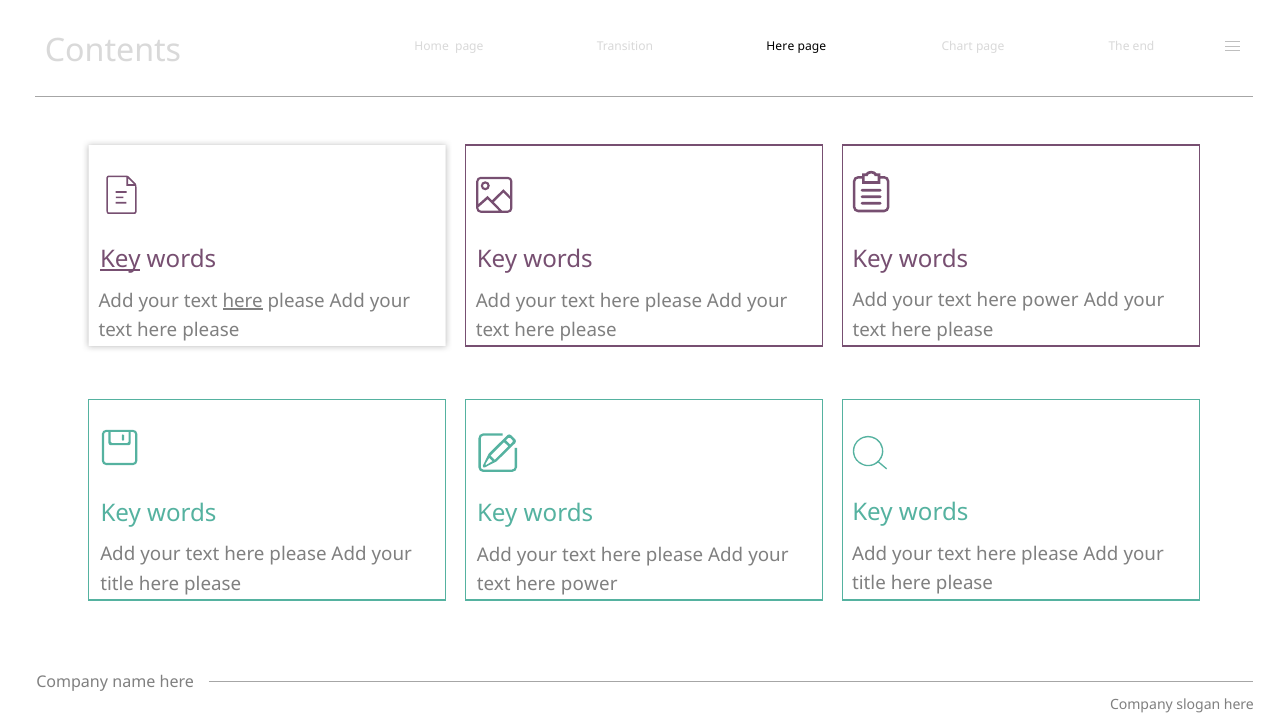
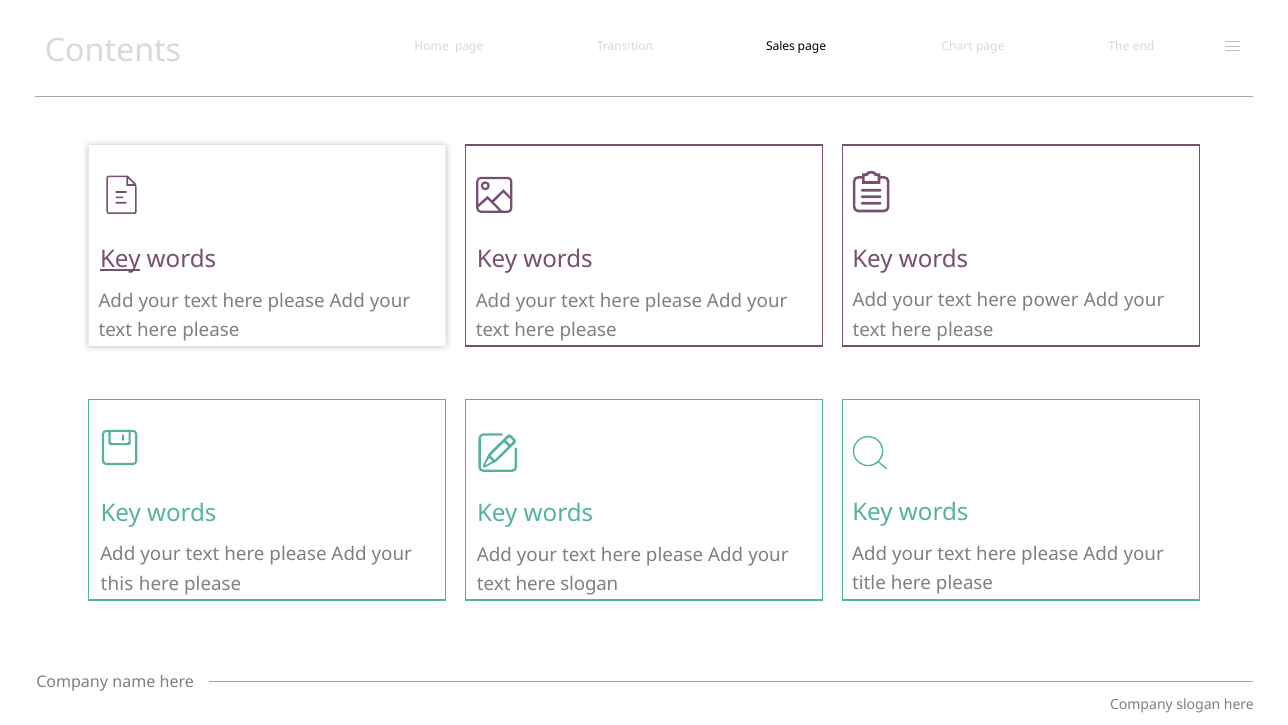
Transition Here: Here -> Sales
here at (243, 301) underline: present -> none
title at (117, 584): title -> this
power at (589, 584): power -> slogan
